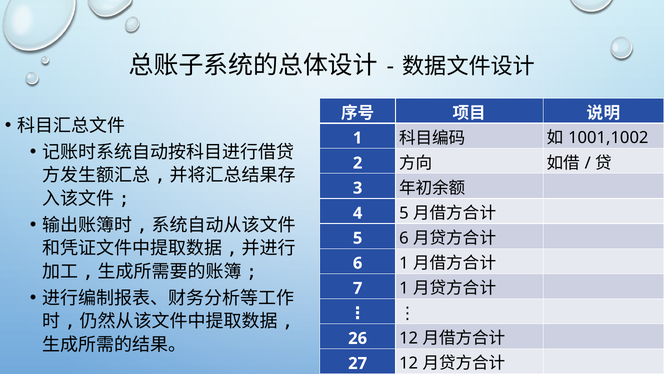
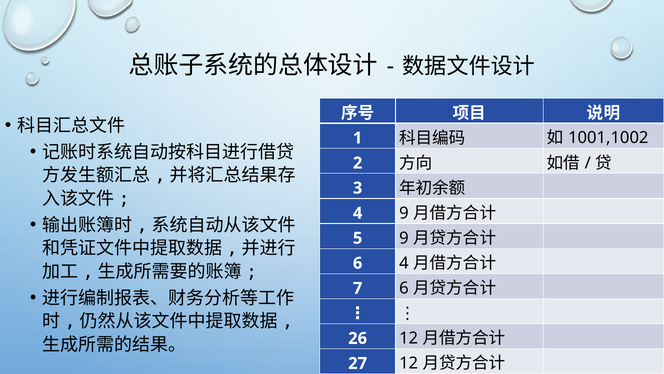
5 at (404, 213): 5 -> 9
6 at (404, 238): 6 -> 9
1 at (404, 263): 1 -> 4
1 at (404, 288): 1 -> 6
